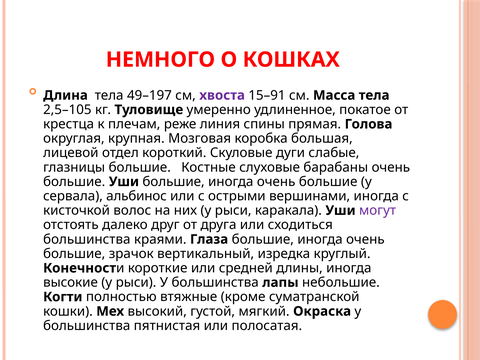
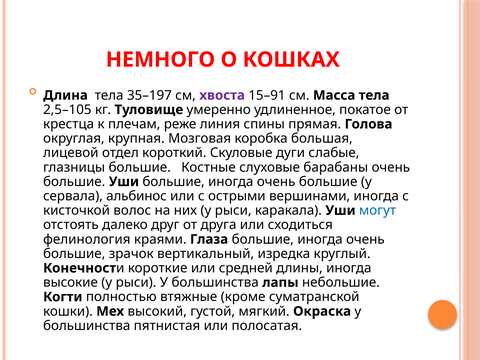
49–197: 49–197 -> 35–197
могут colour: purple -> blue
большинства at (87, 239): большинства -> фелинология
